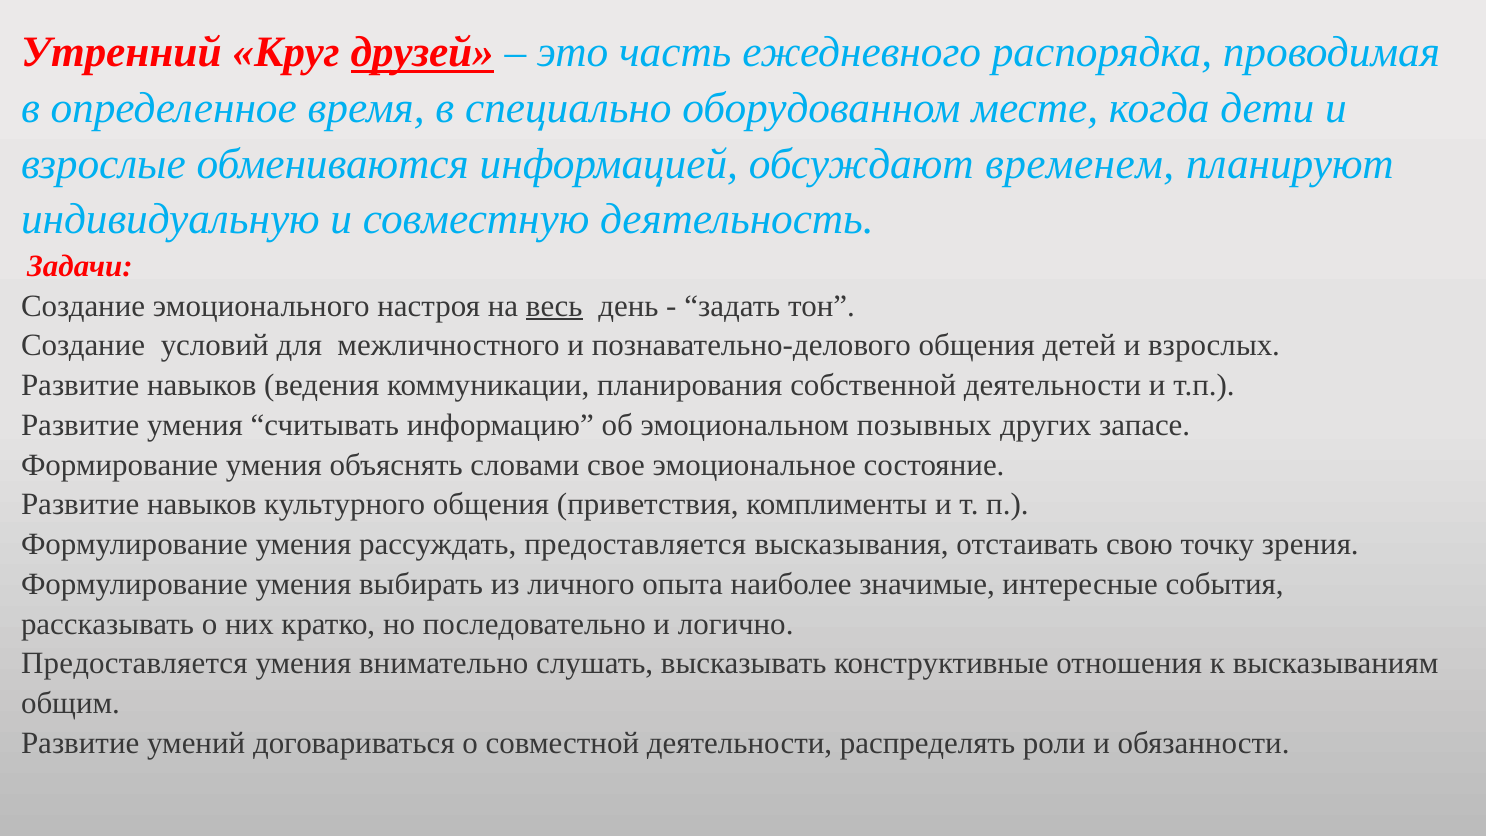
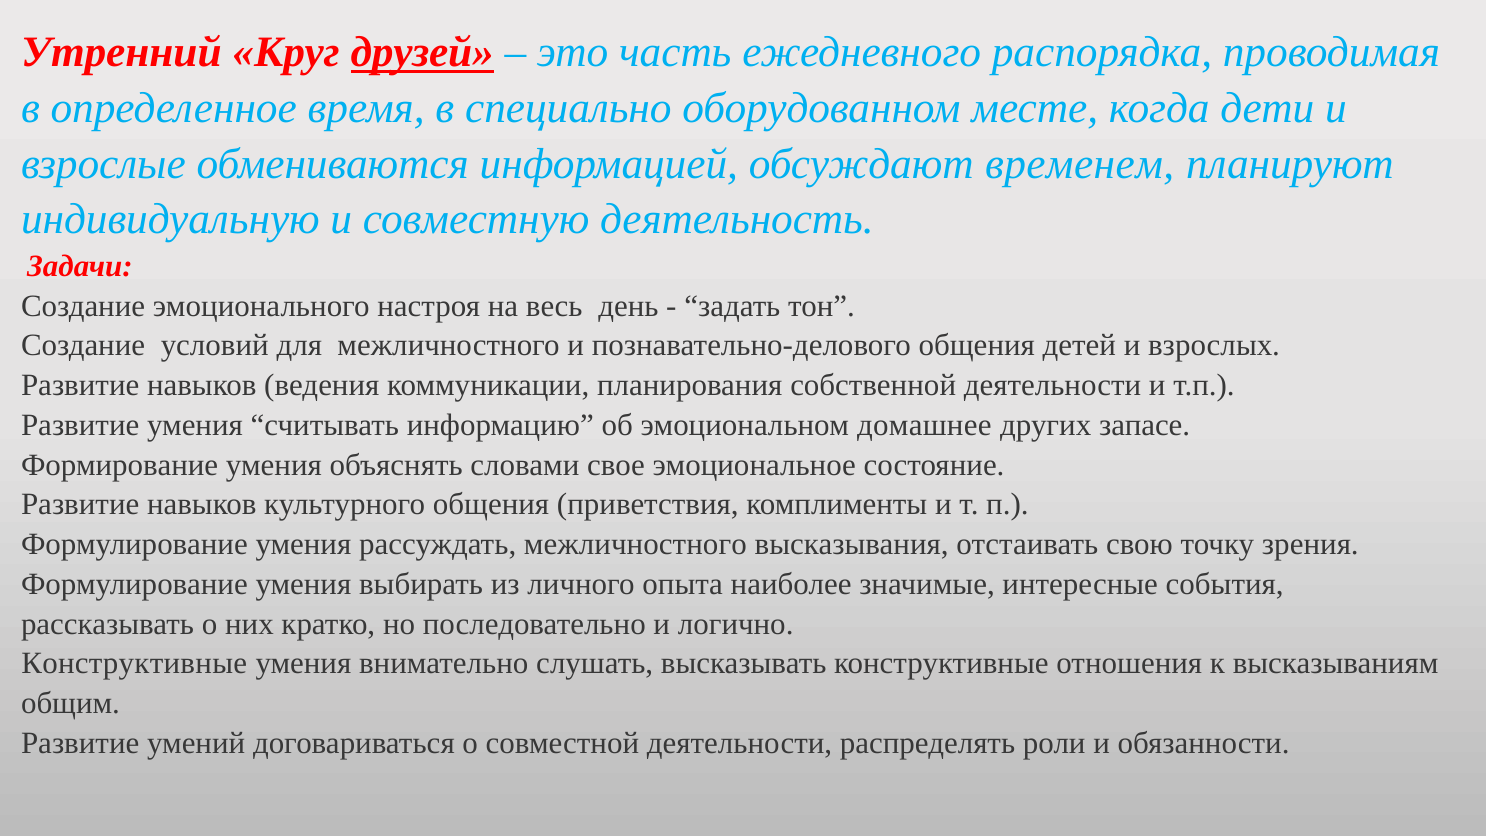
весь underline: present -> none
позывных: позывных -> домашнее
рассуждать предоставляется: предоставляется -> межличностного
Предоставляется at (134, 664): Предоставляется -> Конструктивные
